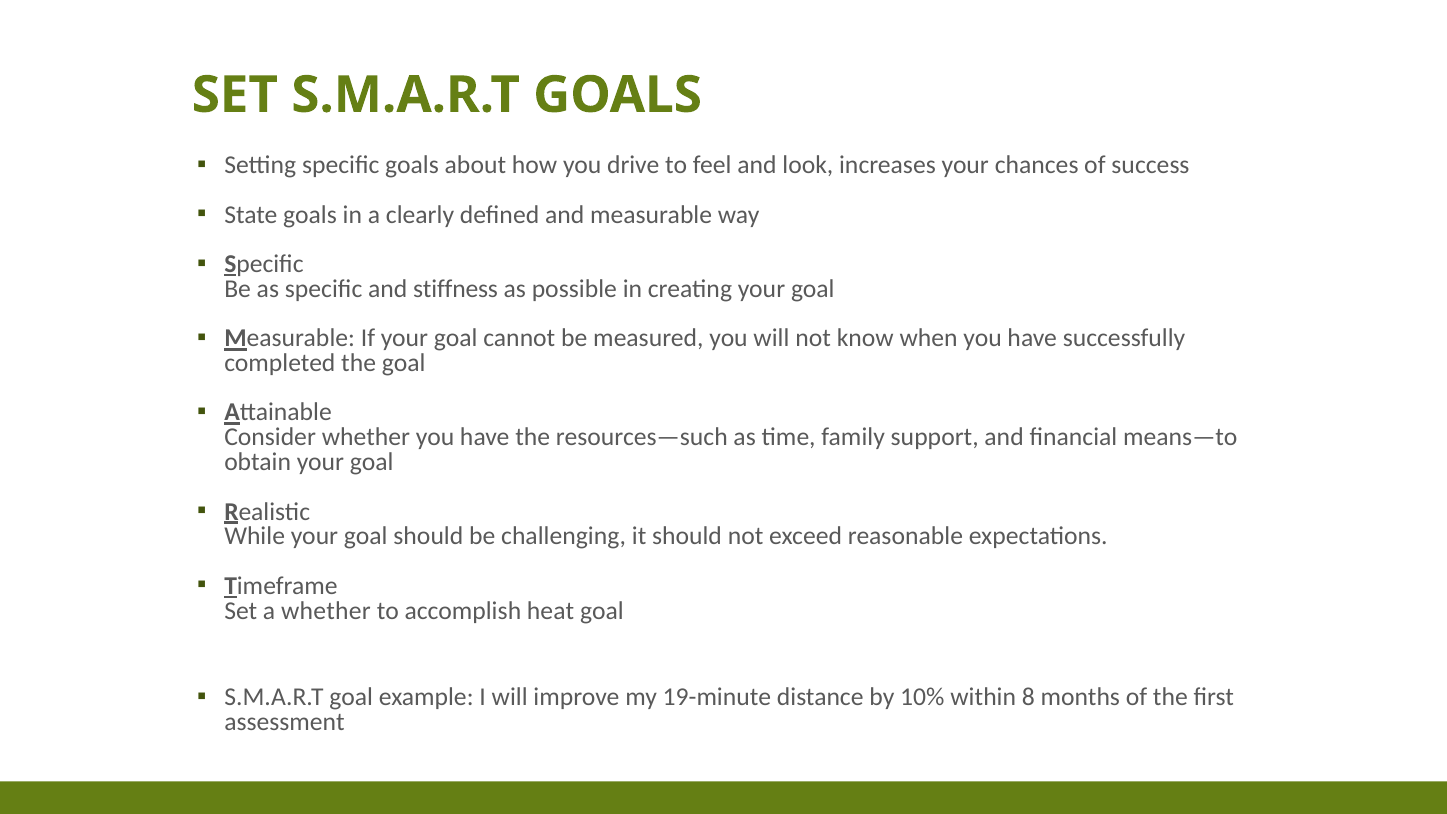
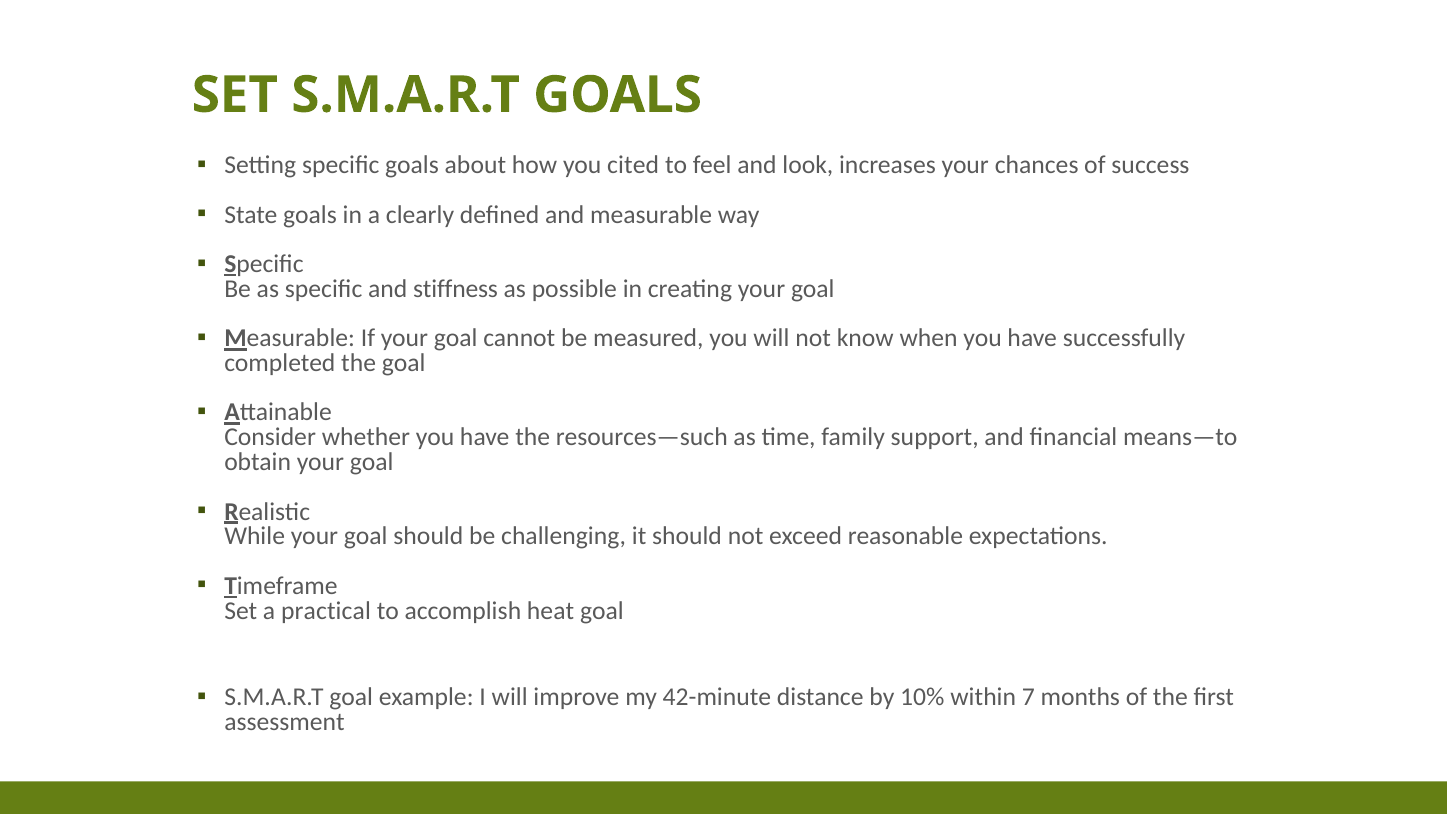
drive: drive -> cited
a whether: whether -> practical
19-minute: 19-minute -> 42-minute
8: 8 -> 7
